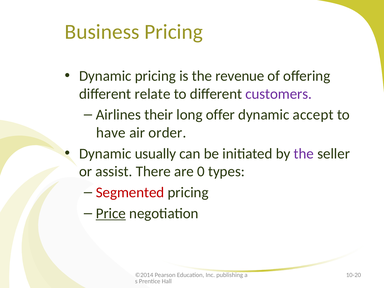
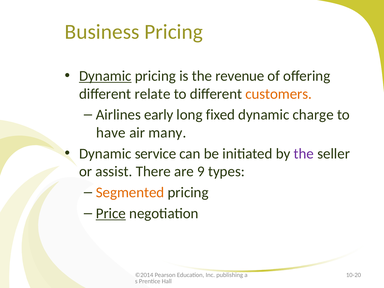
Dynamic at (105, 76) underline: none -> present
customers colour: purple -> orange
their: their -> early
offer: offer -> fixed
accept: accept -> charge
order: order -> many
usually: usually -> service
0: 0 -> 9
Segmented colour: red -> orange
